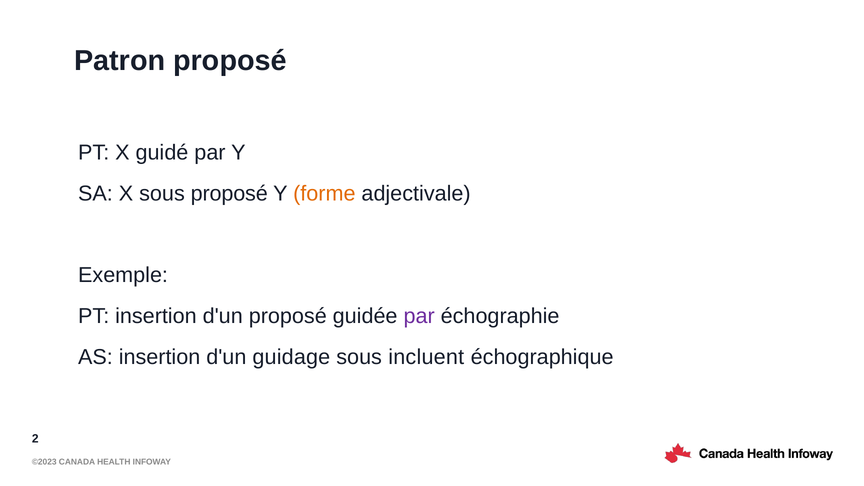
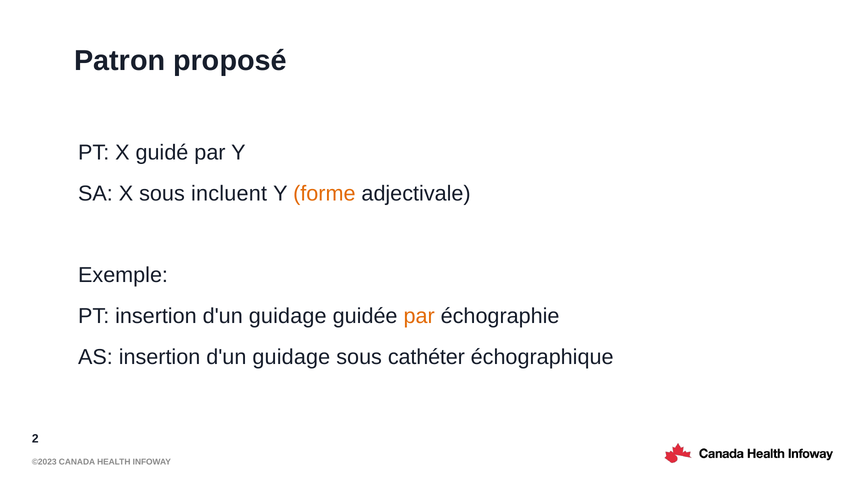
sous proposé: proposé -> incluent
PT insertion d'un proposé: proposé -> guidage
par at (419, 316) colour: purple -> orange
incluent: incluent -> cathéter
